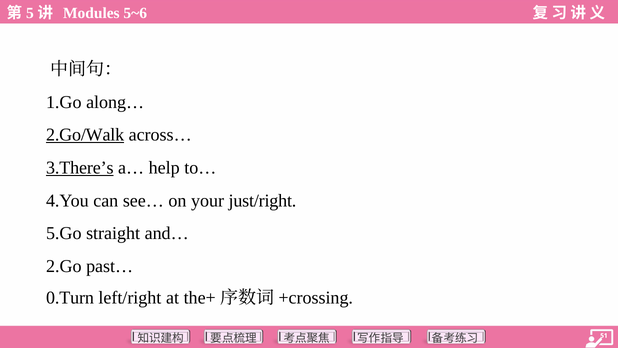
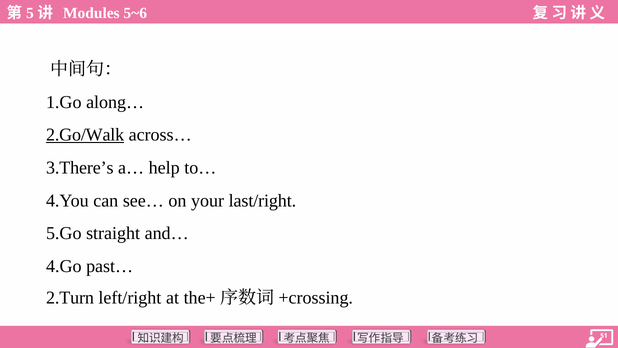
3.There’s underline: present -> none
just/right: just/right -> last/right
2.Go: 2.Go -> 4.Go
0.Turn: 0.Turn -> 2.Turn
